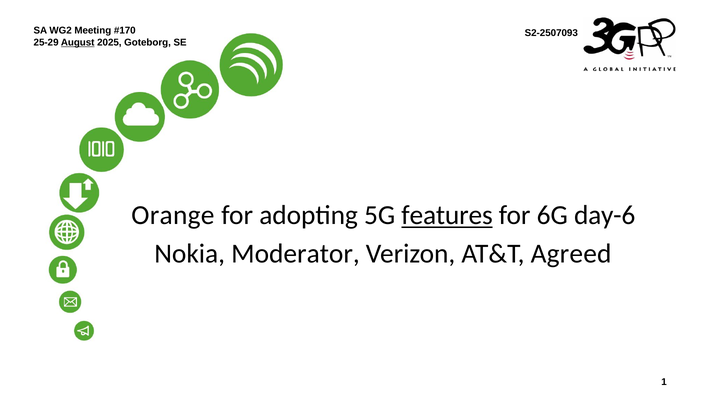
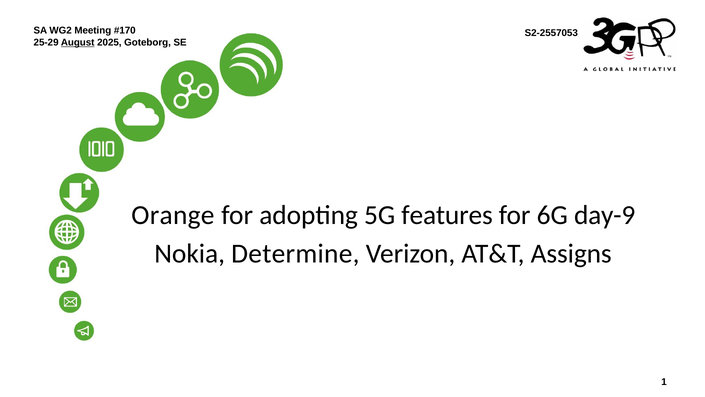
S2-2507093: S2-2507093 -> S2-2557053
features underline: present -> none
day-6: day-6 -> day-9
Moderator: Moderator -> Determine
Agreed: Agreed -> Assigns
